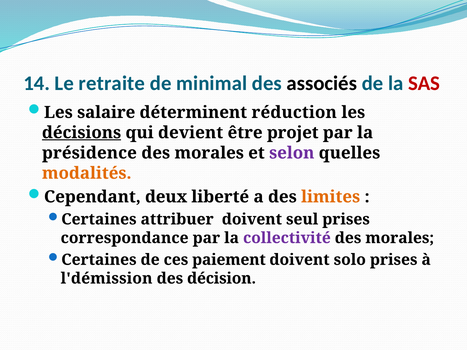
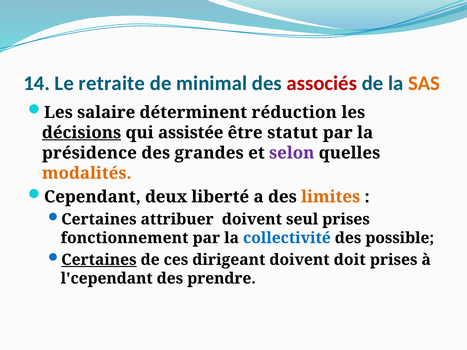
associés colour: black -> red
SAS colour: red -> orange
devient: devient -> assistée
projet: projet -> statut
morales at (209, 153): morales -> grandes
correspondance: correspondance -> fonctionnement
collectivité colour: purple -> blue
morales at (400, 238): morales -> possible
Certaines at (99, 260) underline: none -> present
paiement: paiement -> dirigeant
solo: solo -> doit
l'démission: l'démission -> l'cependant
décision: décision -> prendre
